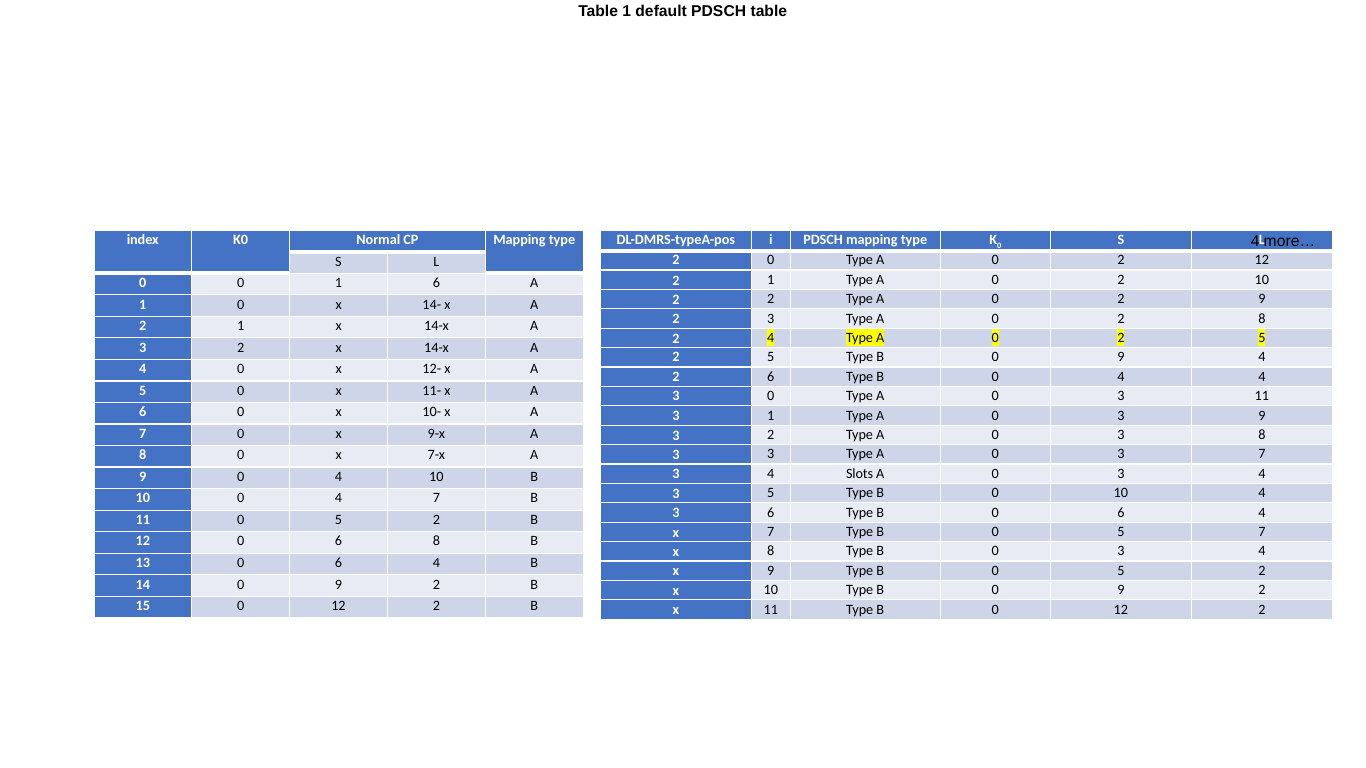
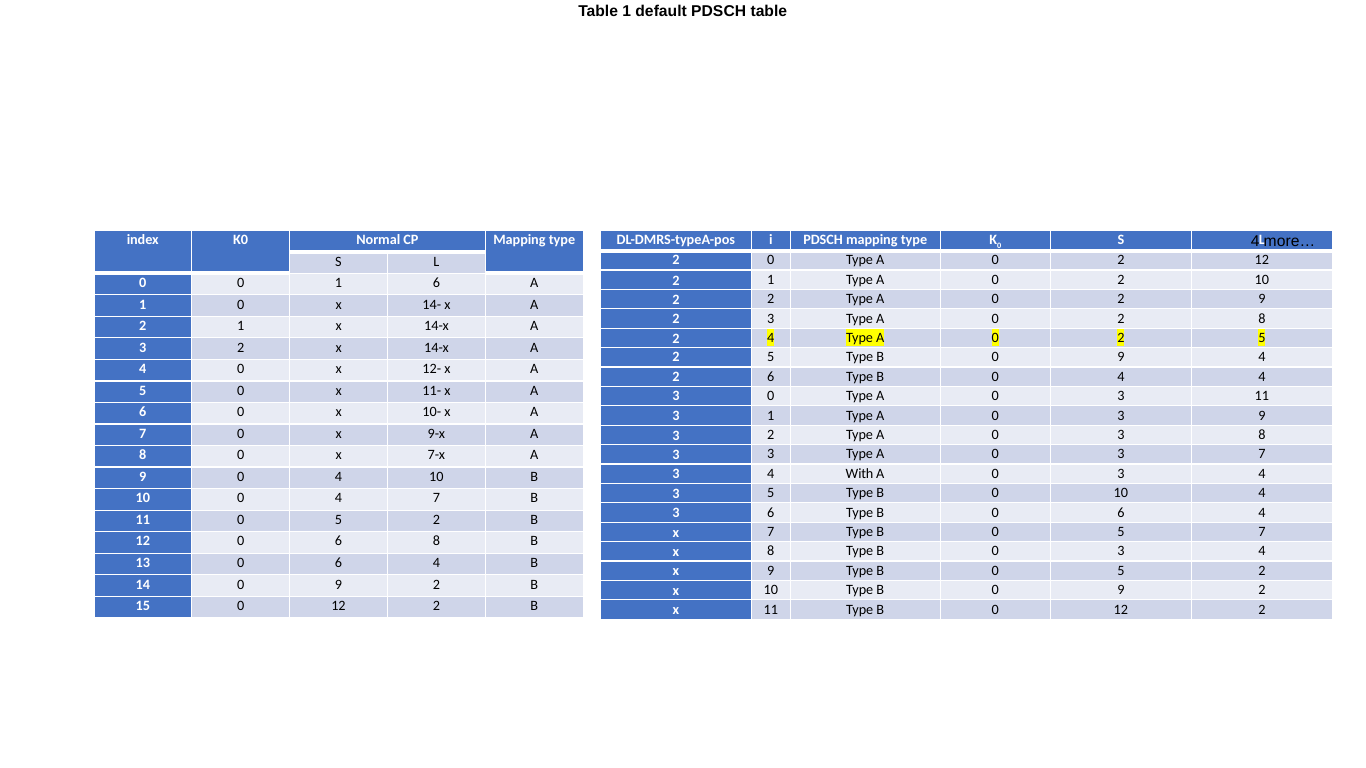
Slots: Slots -> With
